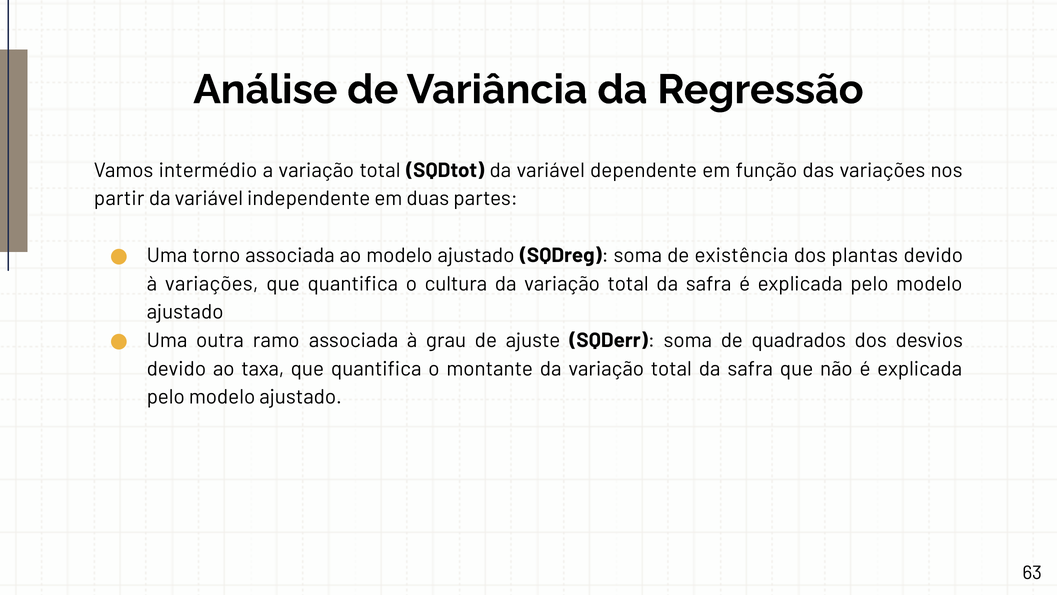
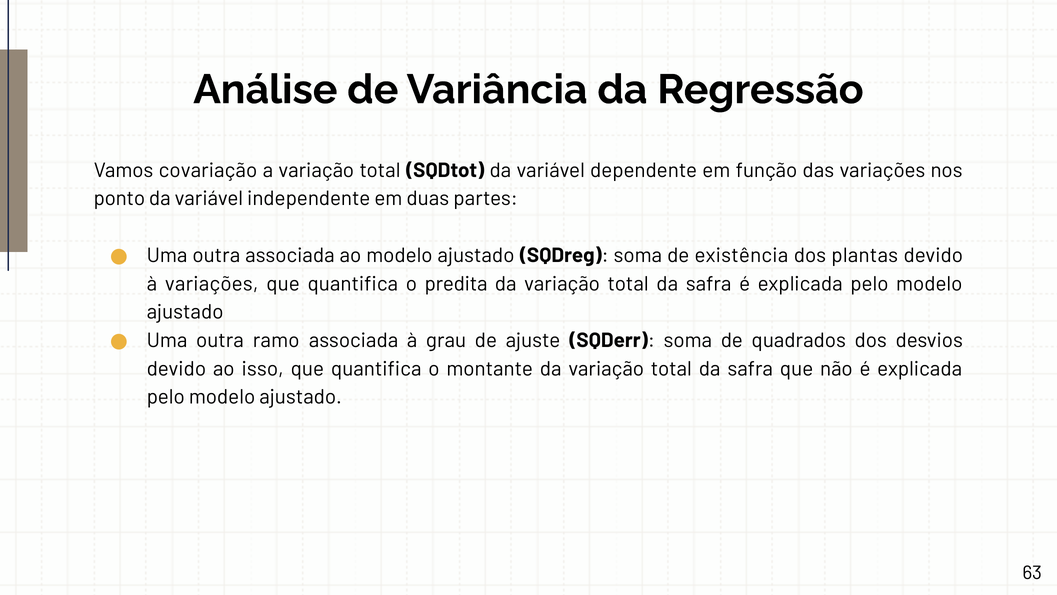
intermédio: intermédio -> covariação
partir: partir -> ponto
torno at (216, 255): torno -> outra
cultura: cultura -> predita
taxa: taxa -> isso
